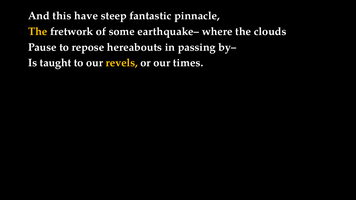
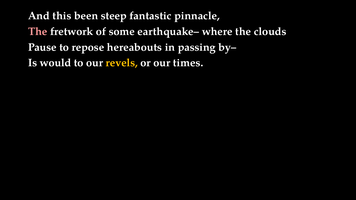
have: have -> been
The at (38, 32) colour: yellow -> pink
taught: taught -> would
